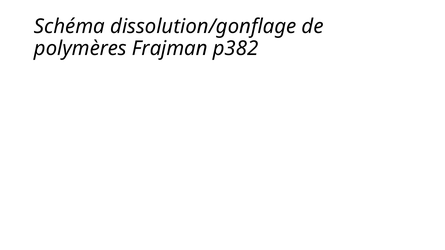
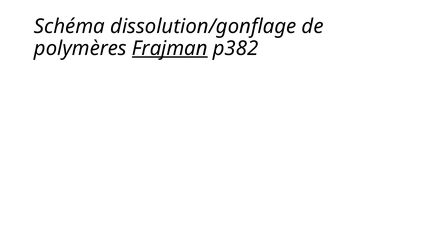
Frajman underline: none -> present
